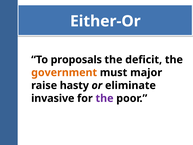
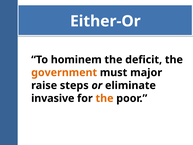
proposals: proposals -> hominem
hasty: hasty -> steps
the at (105, 98) colour: purple -> orange
